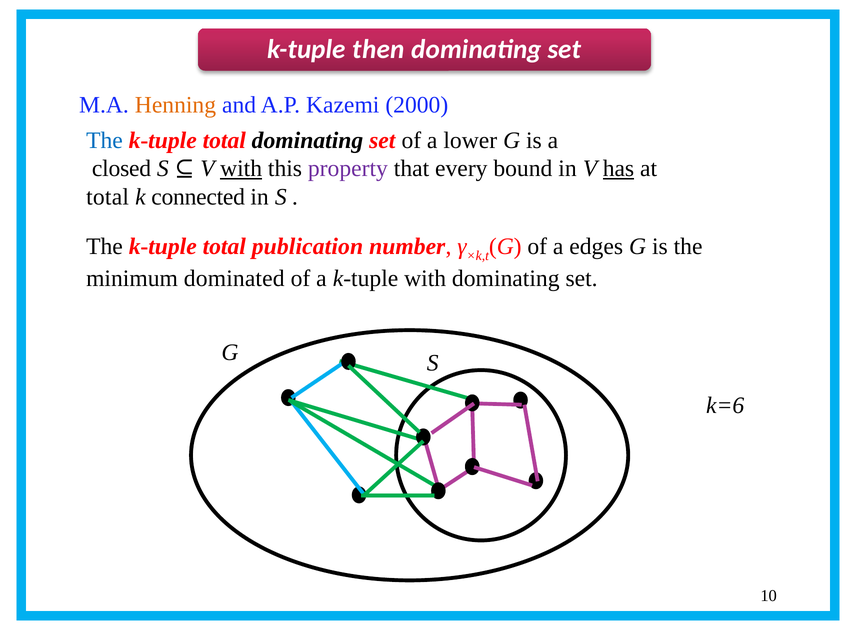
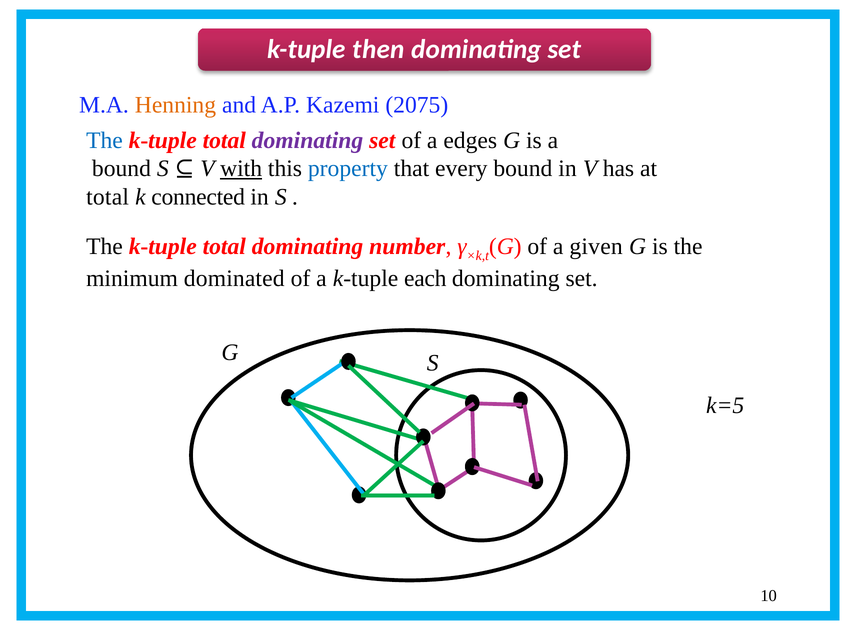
2000: 2000 -> 2075
dominating at (308, 140) colour: black -> purple
lower: lower -> edges
closed at (122, 169): closed -> bound
property colour: purple -> blue
has underline: present -> none
publication at (307, 246): publication -> dominating
edges: edges -> given
k-tuple with: with -> each
k=6: k=6 -> k=5
